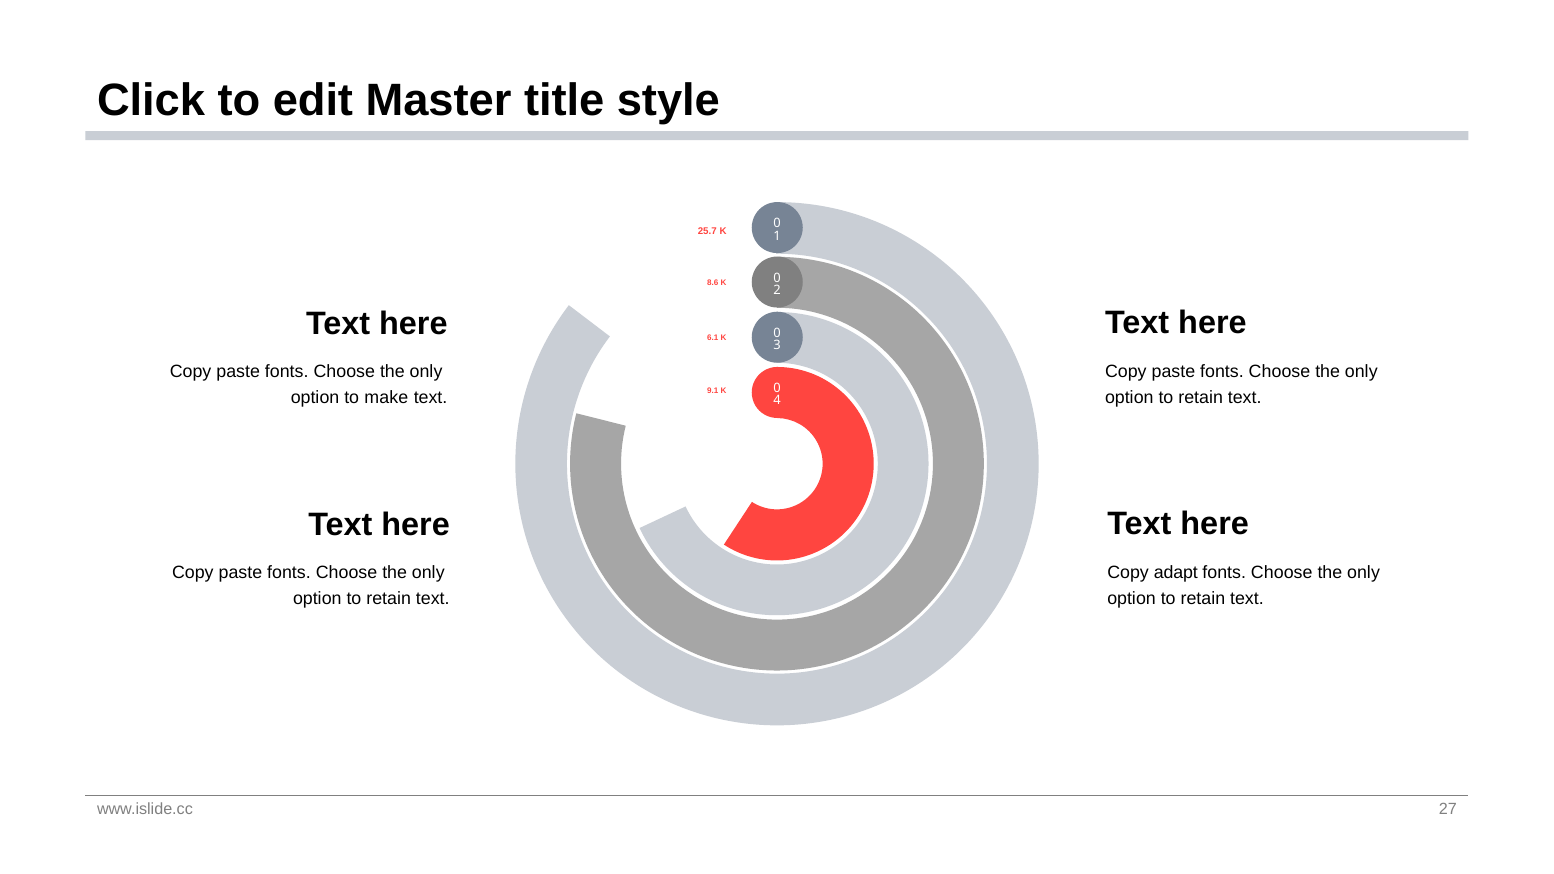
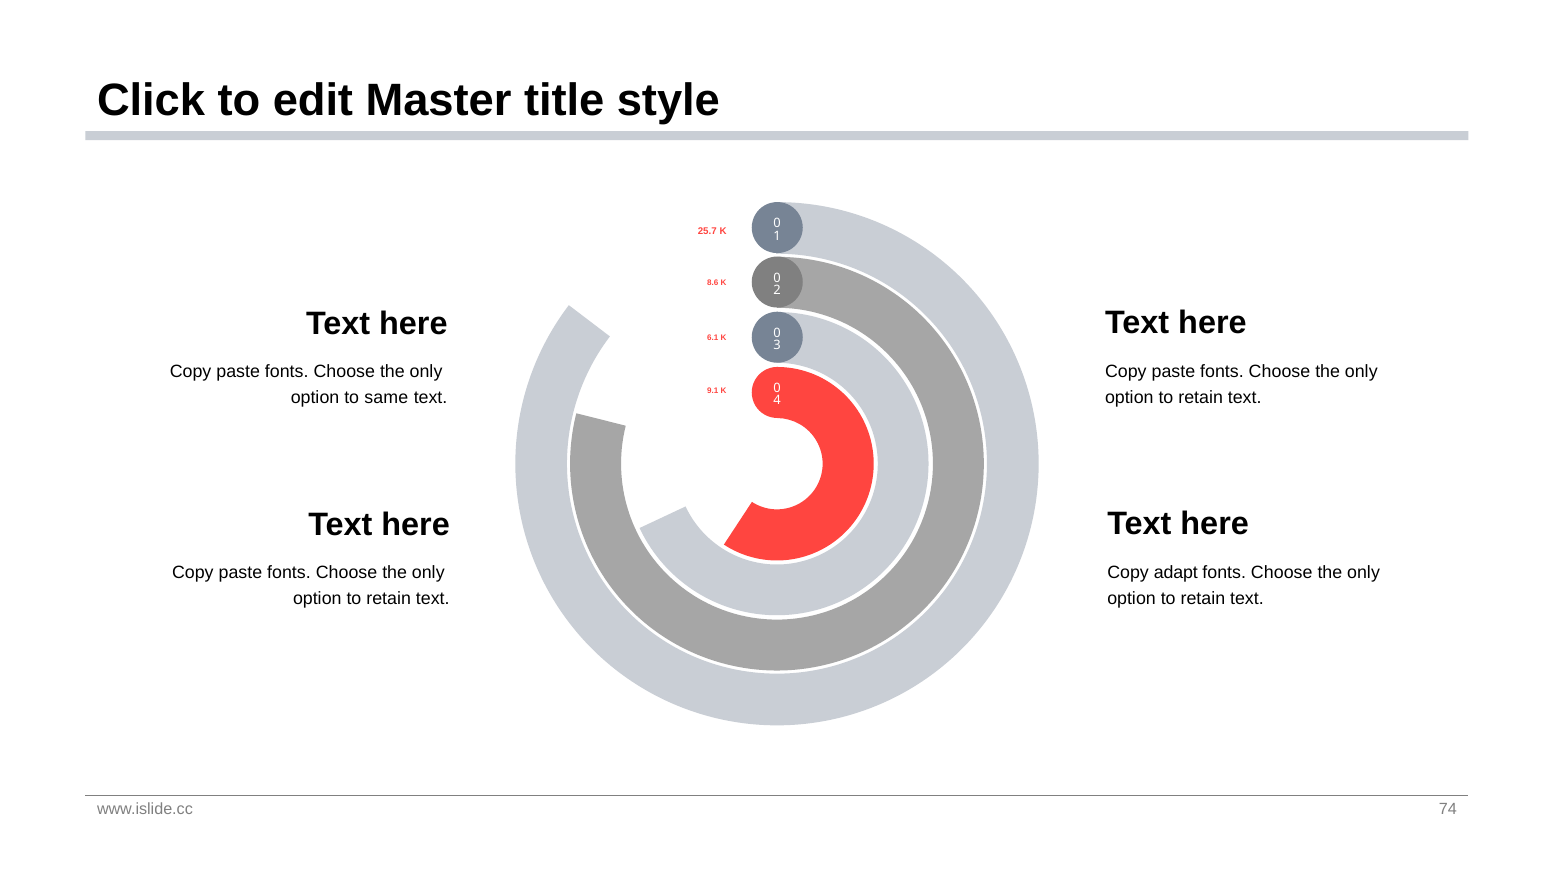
make: make -> same
27: 27 -> 74
